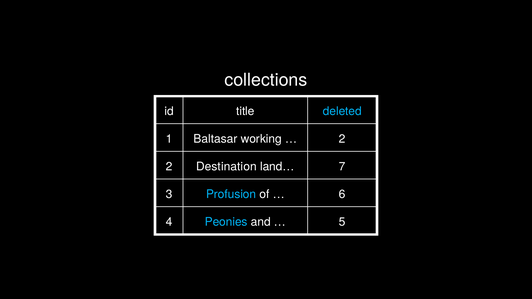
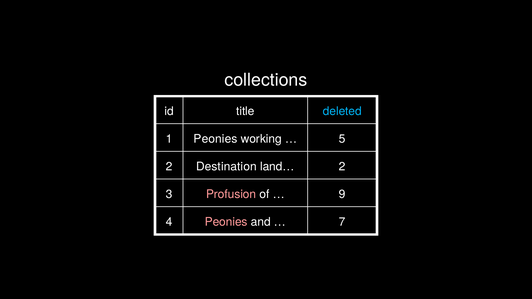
1 Baltasar: Baltasar -> Peonies
2 at (342, 139): 2 -> 5
land… 7: 7 -> 2
Profusion colour: light blue -> pink
6: 6 -> 9
Peonies at (226, 222) colour: light blue -> pink
5: 5 -> 7
